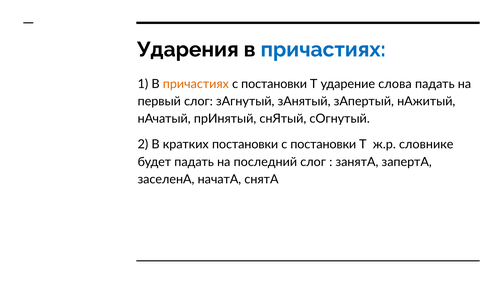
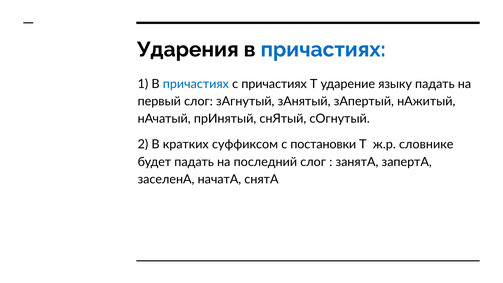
причастиях at (196, 84) colour: orange -> blue
постановки at (274, 84): постановки -> причастиях
слова: слова -> языку
кратких постановки: постановки -> суффиксом
